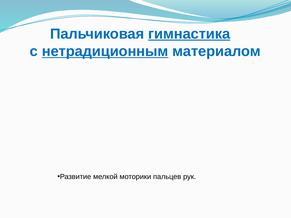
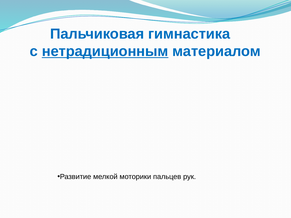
гимнастика underline: present -> none
